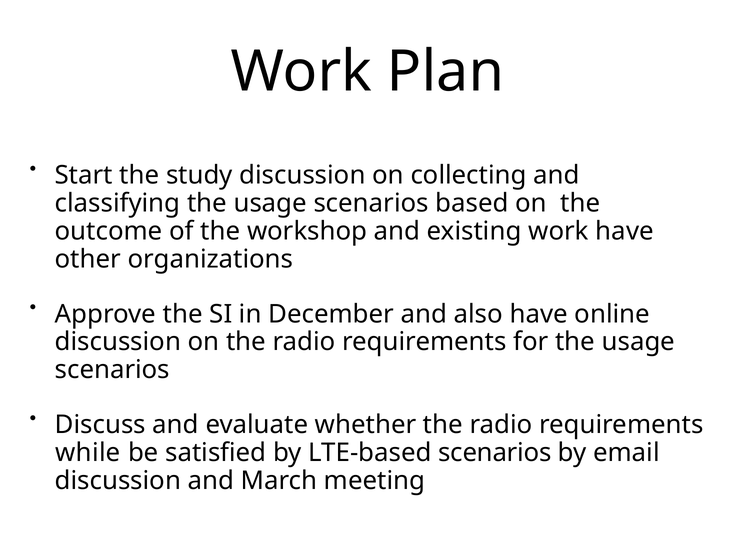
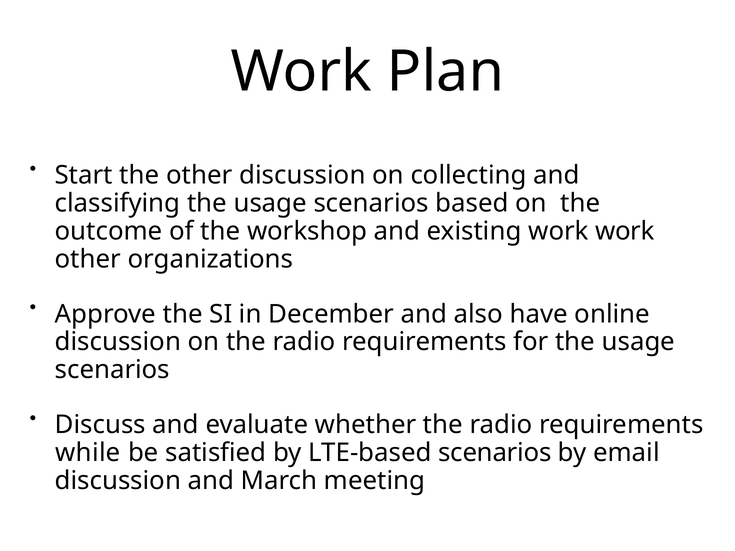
the study: study -> other
work have: have -> work
